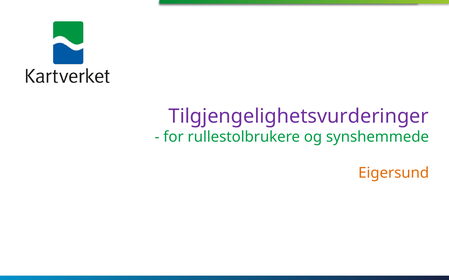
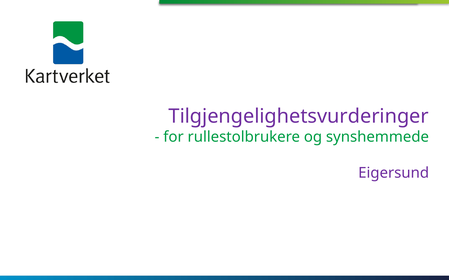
Eigersund colour: orange -> purple
